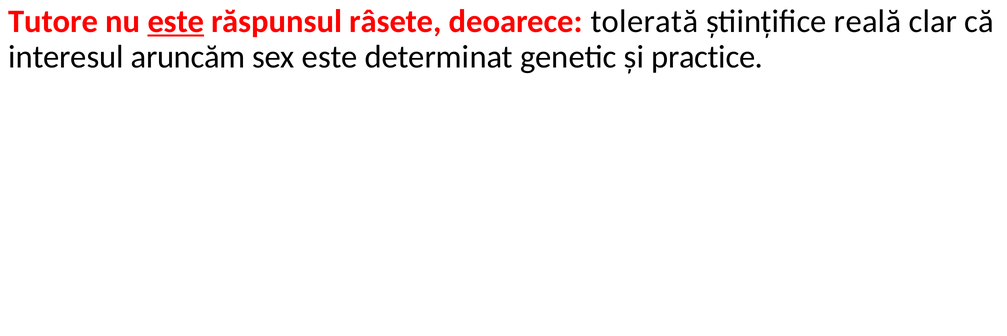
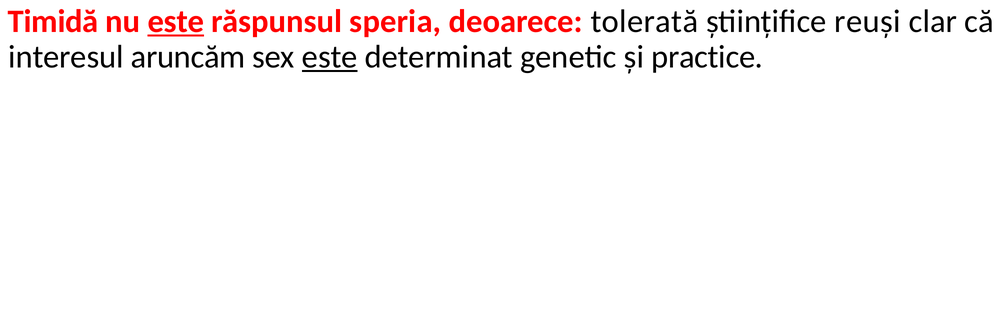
Tutore: Tutore -> Timidă
râsete: râsete -> speria
reală: reală -> reuși
este at (330, 57) underline: none -> present
